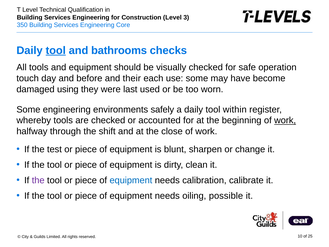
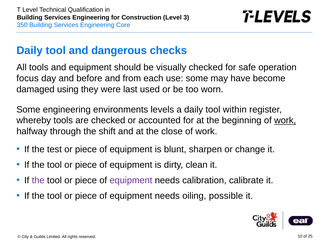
tool at (56, 50) underline: present -> none
bathrooms: bathrooms -> dangerous
touch: touch -> focus
their: their -> from
safely: safely -> levels
equipment at (131, 180) colour: blue -> purple
